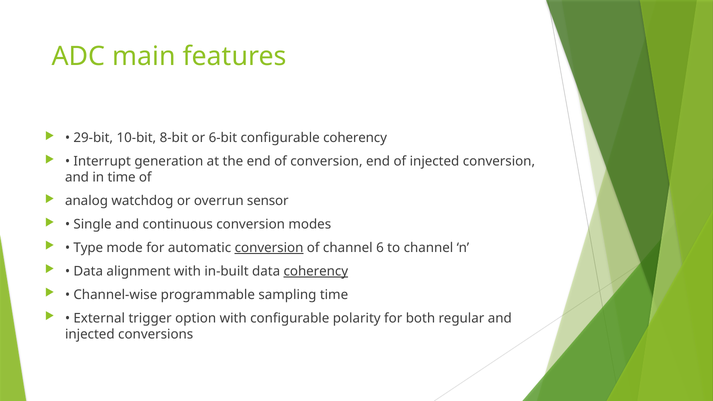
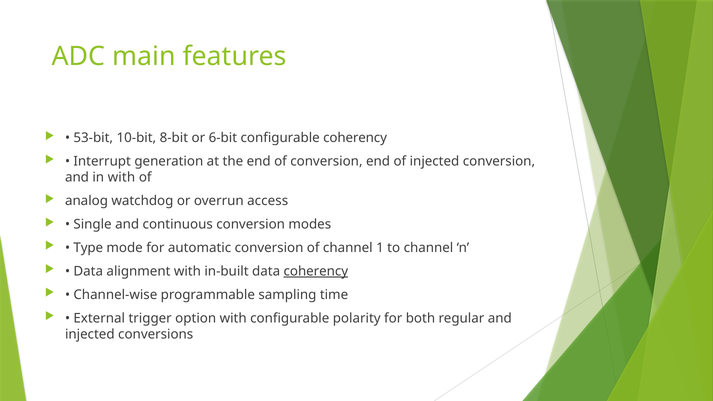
29-bit: 29-bit -> 53-bit
in time: time -> with
sensor: sensor -> access
conversion at (269, 248) underline: present -> none
6: 6 -> 1
